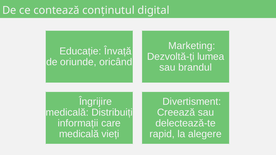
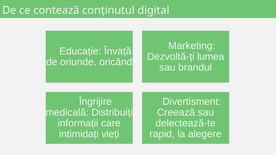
medicală at (79, 134): medicală -> intimidați
